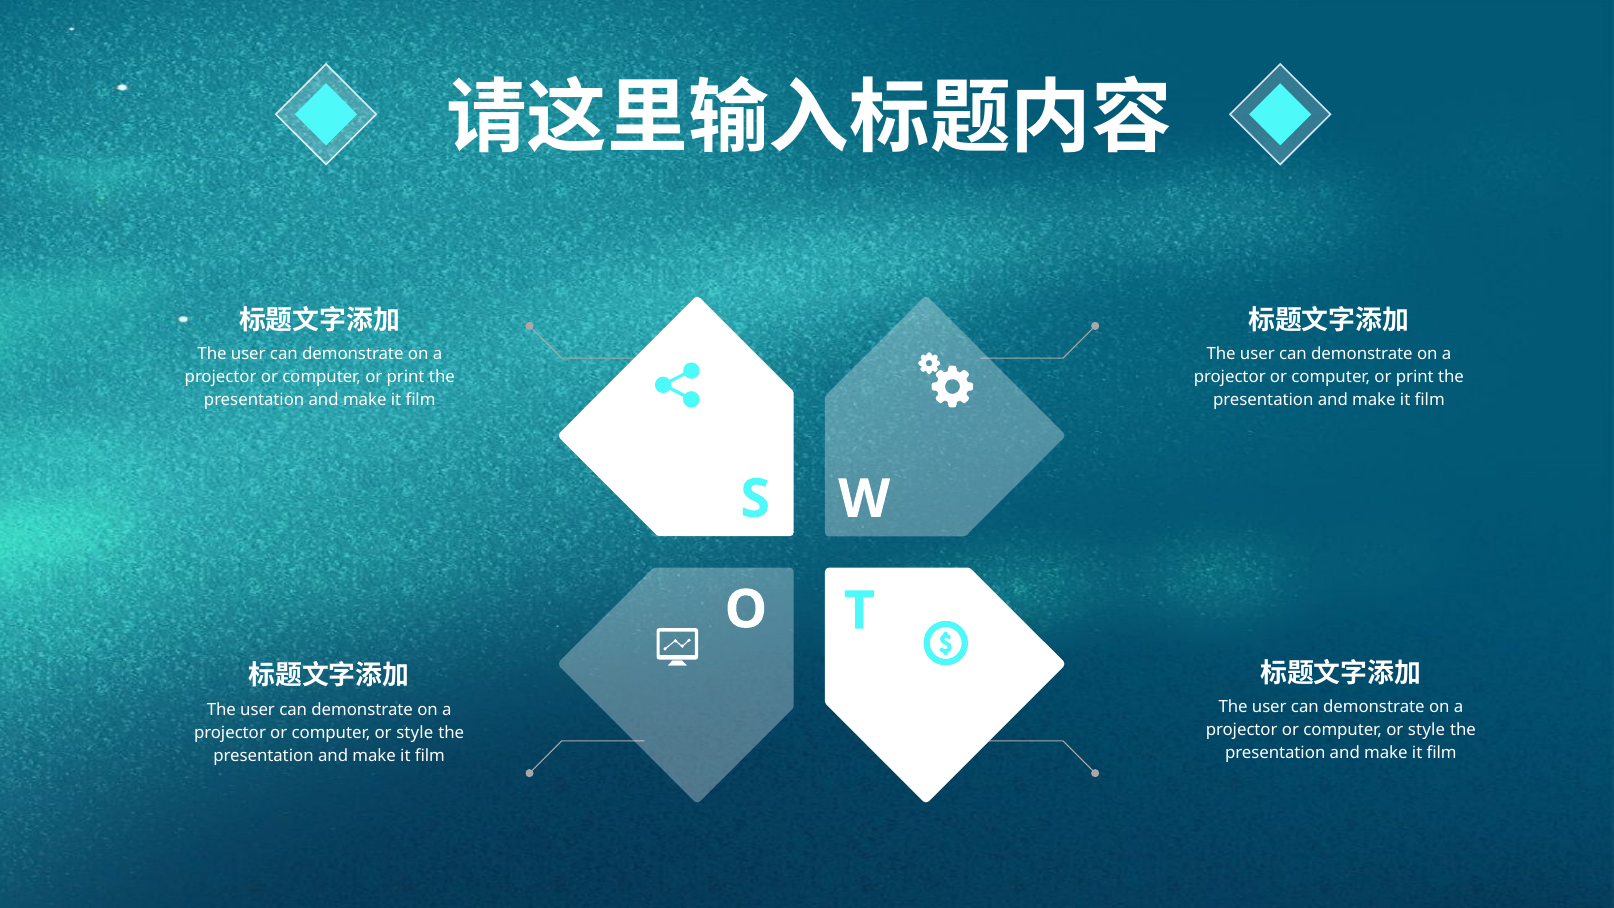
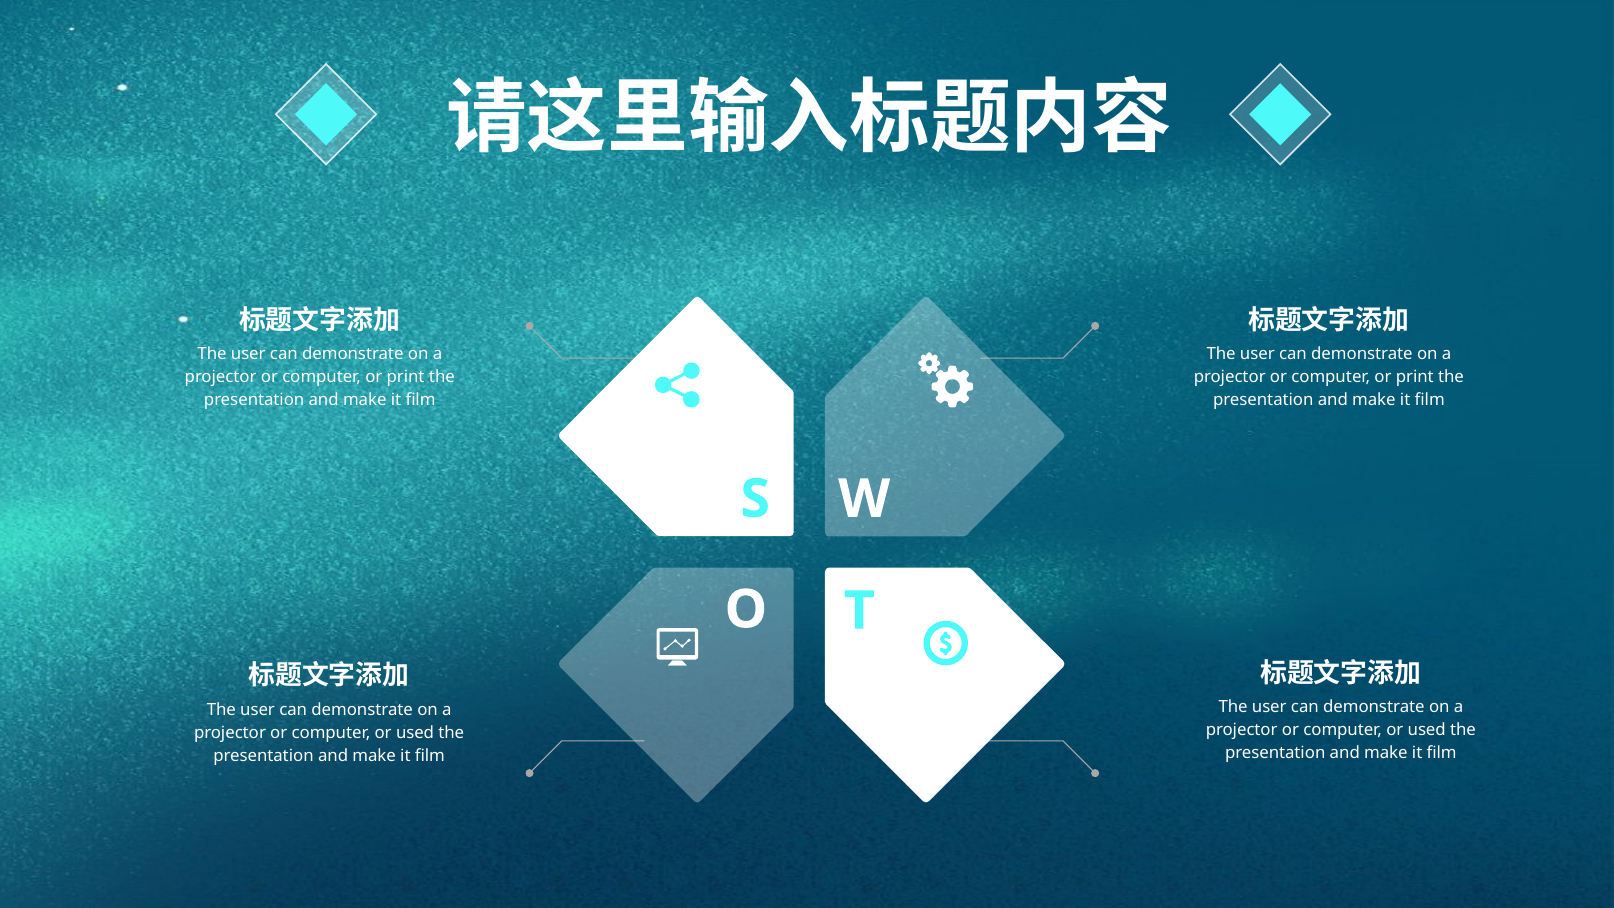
style at (1427, 730): style -> used
style at (415, 733): style -> used
